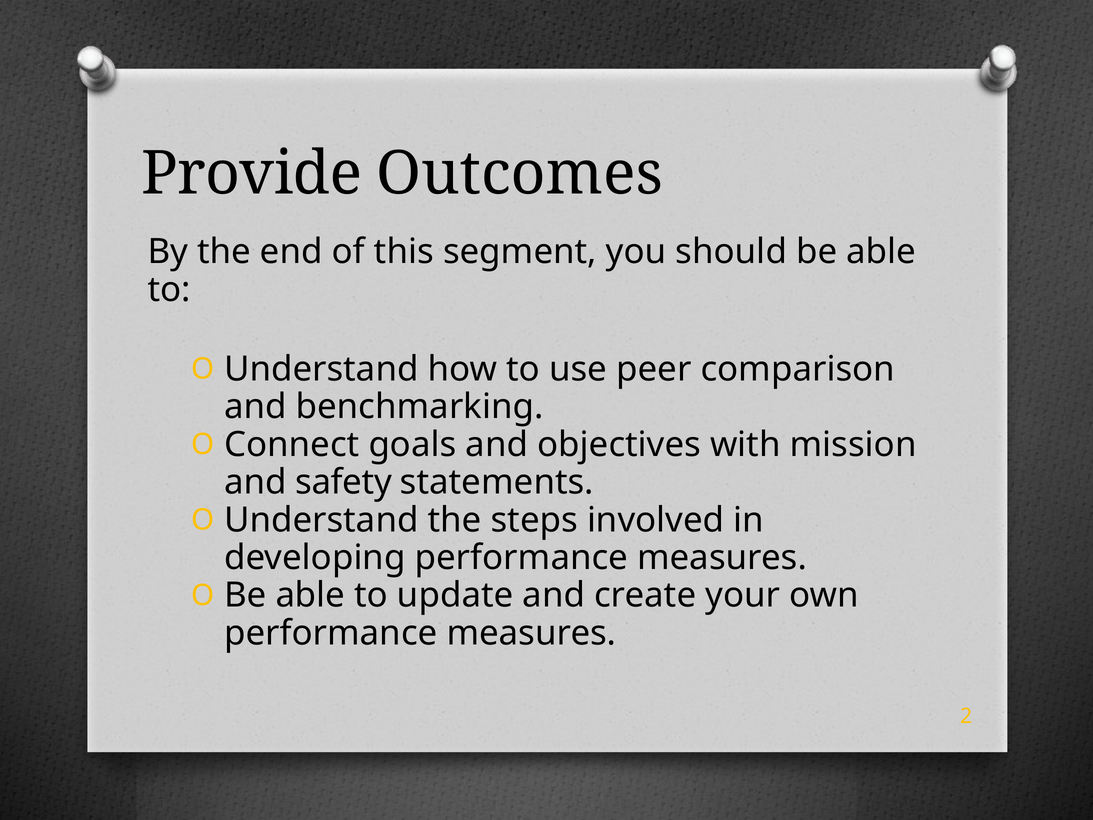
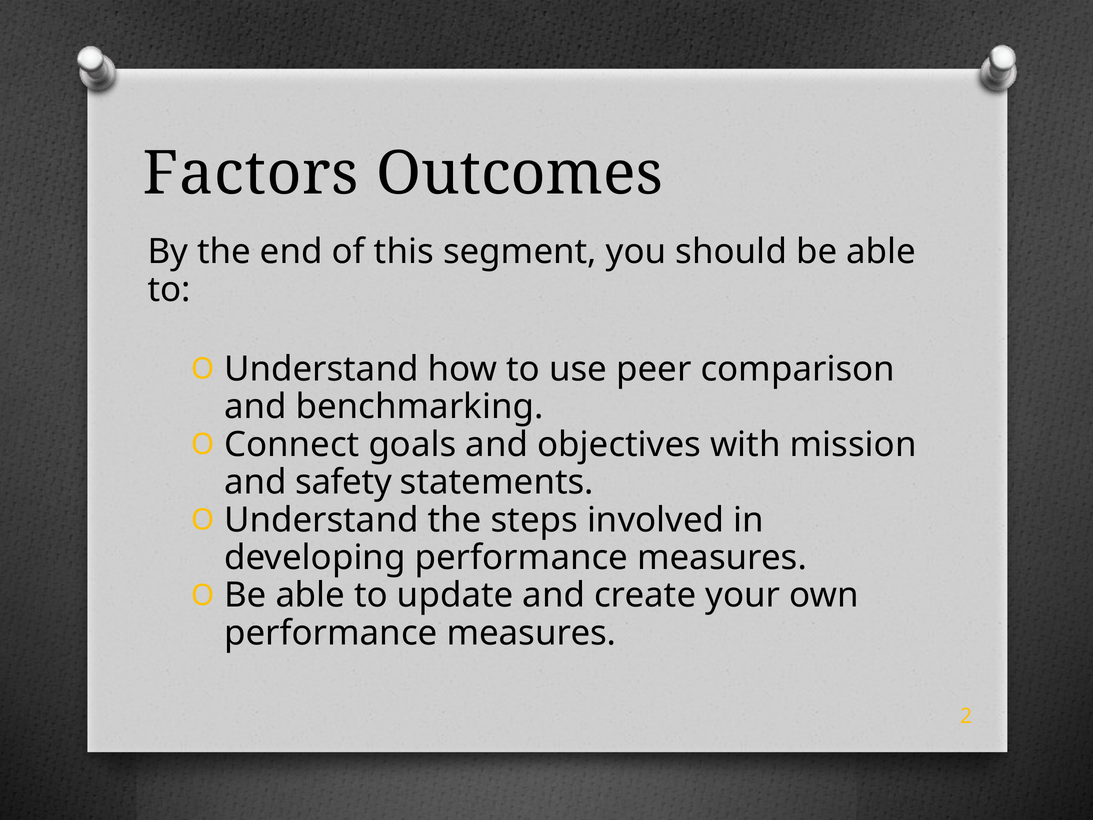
Provide: Provide -> Factors
